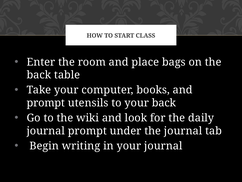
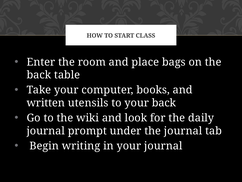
prompt at (46, 103): prompt -> written
